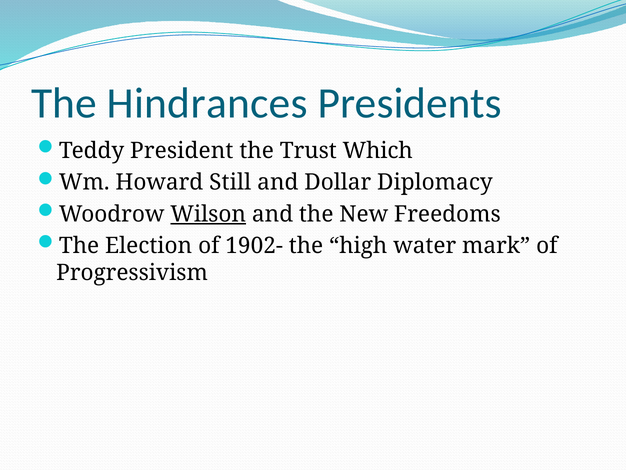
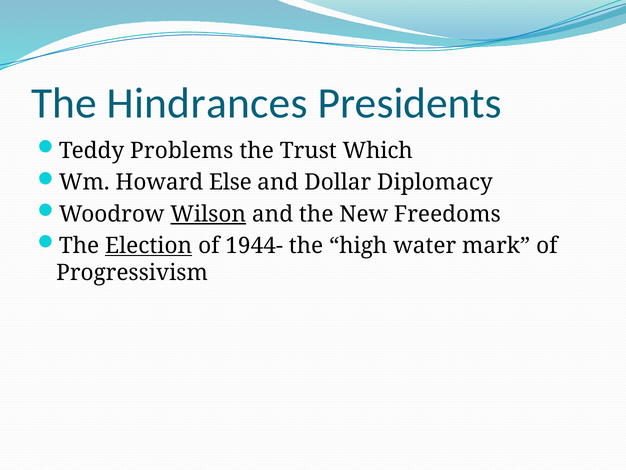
President: President -> Problems
Still: Still -> Else
Election underline: none -> present
1902-: 1902- -> 1944-
